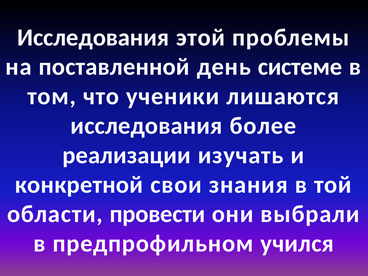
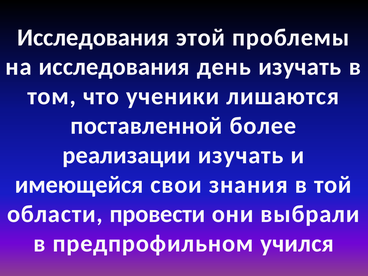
на поставленной: поставленной -> исследования
день системе: системе -> изучать
исследования at (146, 126): исследования -> поставленной
конкретной: конкретной -> имеющейся
